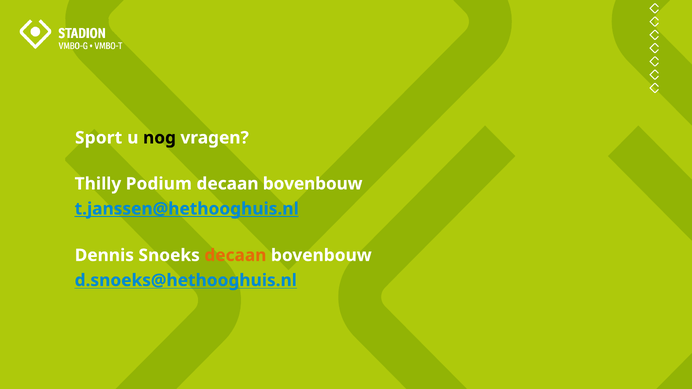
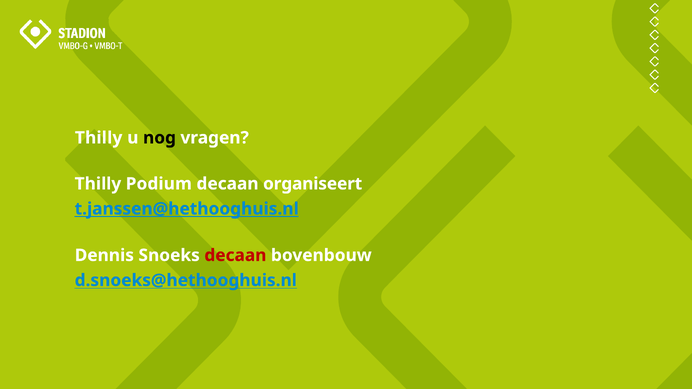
Sport at (99, 138): Sport -> Thilly
bovenbouw at (313, 184): bovenbouw -> organiseert
decaan at (235, 255) colour: orange -> red
